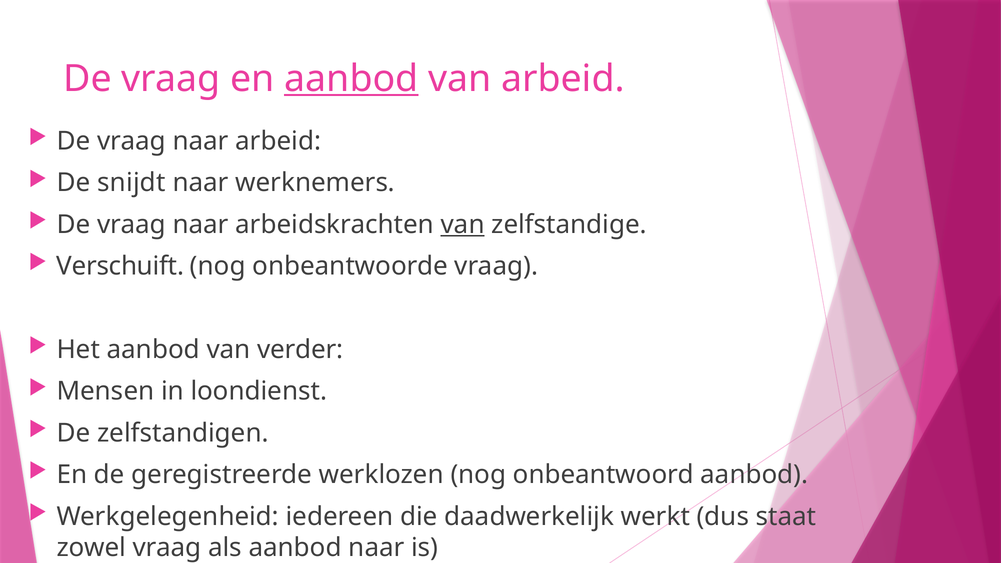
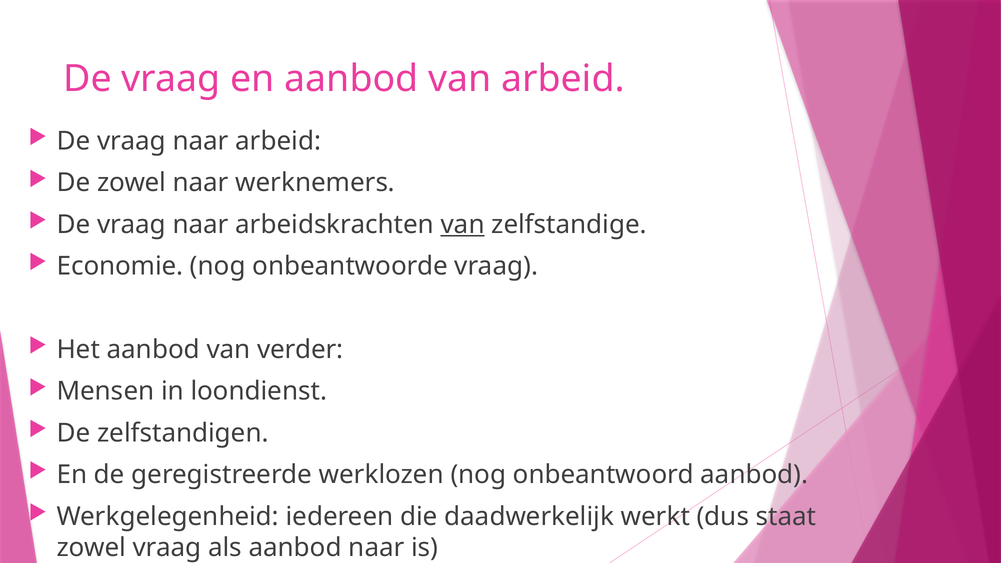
aanbod at (351, 79) underline: present -> none
De snijdt: snijdt -> zowel
Verschuift: Verschuift -> Economie
